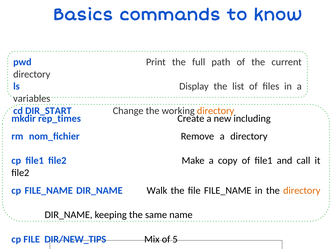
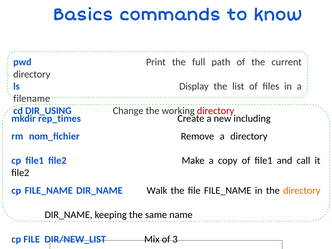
variables: variables -> filename
DIR_START: DIR_START -> DIR_USING
directory at (216, 111) colour: orange -> red
DIR/NEW_TIPS: DIR/NEW_TIPS -> DIR/NEW_LIST
5: 5 -> 3
